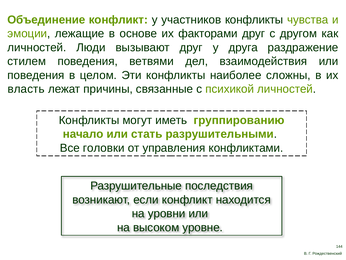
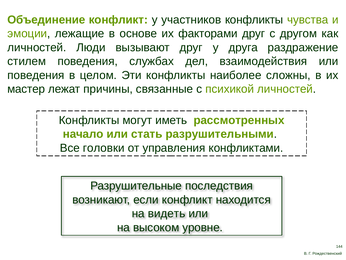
ветвями: ветвями -> службах
власть: власть -> мастер
группированию: группированию -> рассмотренных
уровни: уровни -> видеть
